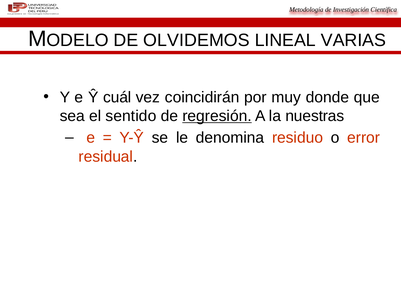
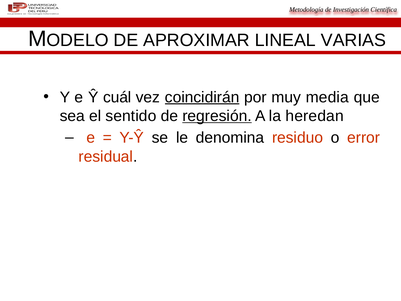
OLVIDEMOS: OLVIDEMOS -> APROXIMAR
coincidirán underline: none -> present
donde: donde -> media
nuestras: nuestras -> heredan
